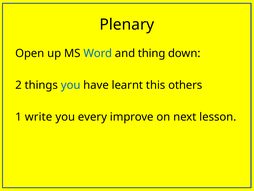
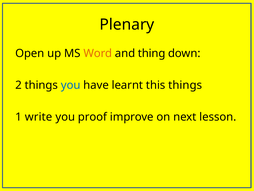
Word colour: blue -> orange
this others: others -> things
every: every -> proof
